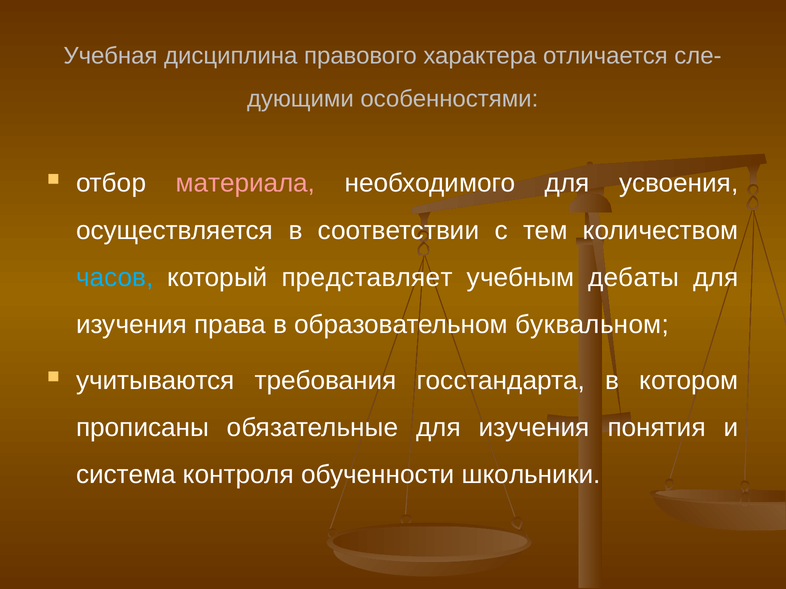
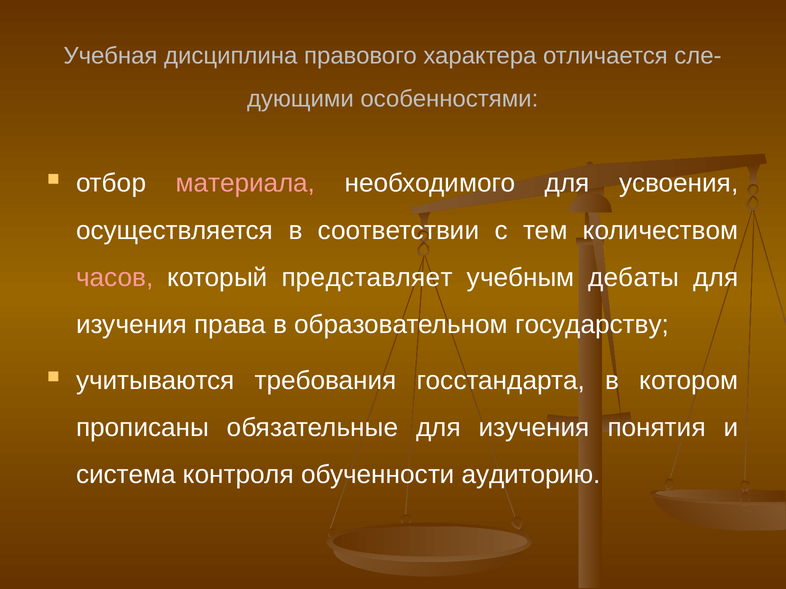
часов colour: light blue -> pink
буквальном: буквальном -> государству
школьники: школьники -> аудиторию
